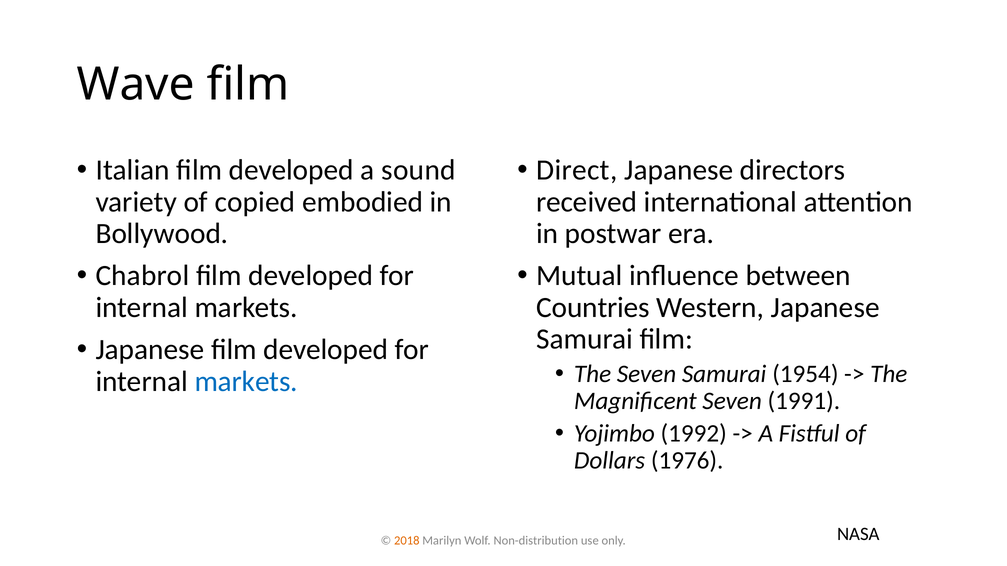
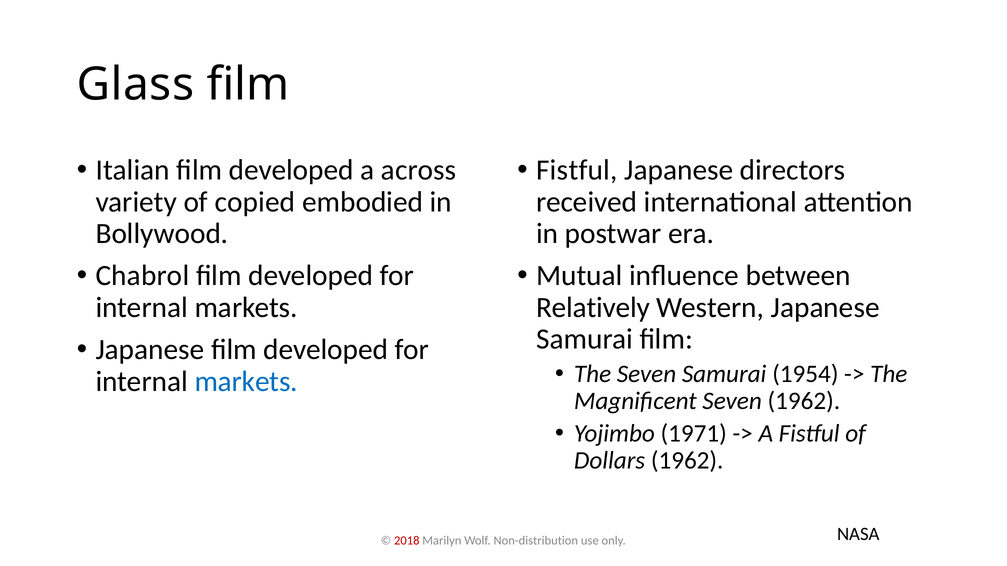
Wave: Wave -> Glass
sound: sound -> across
Direct at (577, 170): Direct -> Fistful
Countries: Countries -> Relatively
Seven 1991: 1991 -> 1962
1992: 1992 -> 1971
Dollars 1976: 1976 -> 1962
2018 colour: orange -> red
